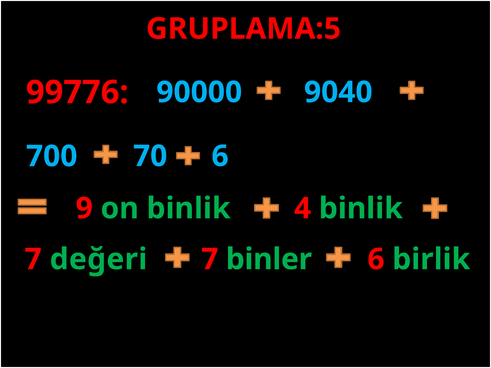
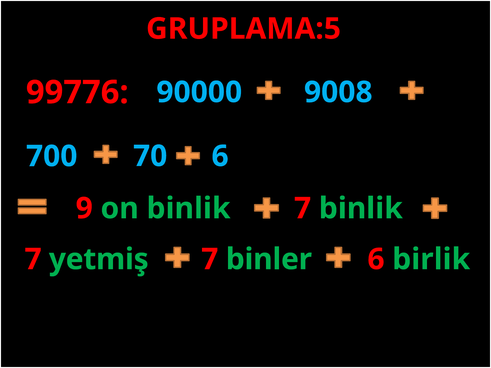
9040: 9040 -> 9008
on binlik 4: 4 -> 7
değeri: değeri -> yetmiş
